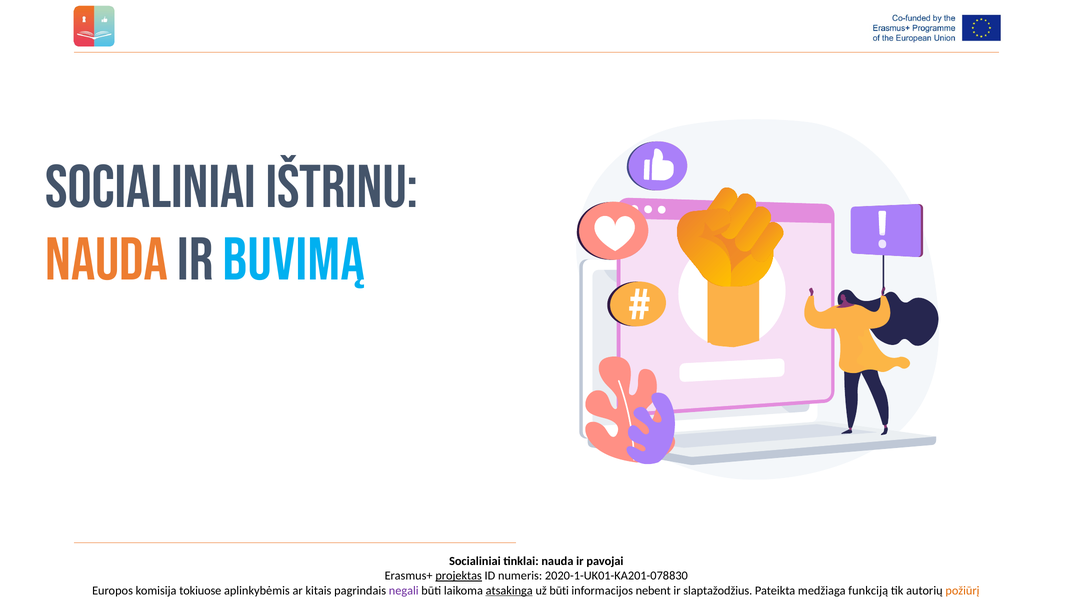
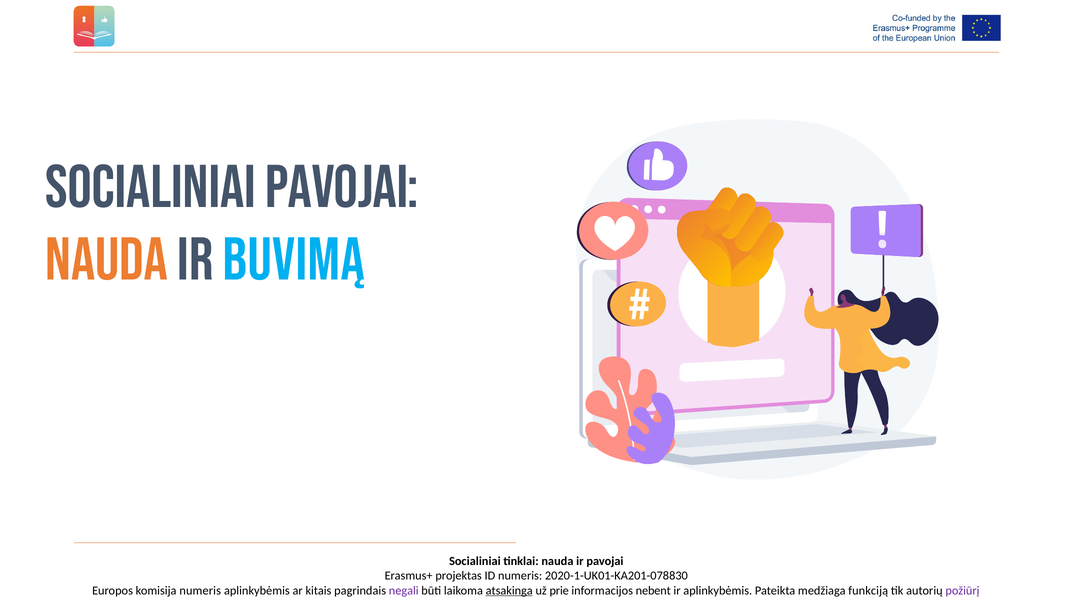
Socialiniai ištrinu: ištrinu -> pavojai
projektas underline: present -> none
komisija tokiuose: tokiuose -> numeris
už būti: būti -> prie
ir slaptažodžius: slaptažodžius -> aplinkybėmis
požiūrį colour: orange -> purple
